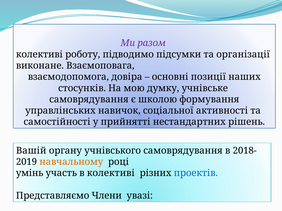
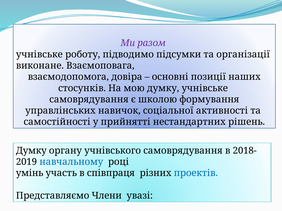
колективі at (39, 54): колективі -> учнівське
Вашій at (31, 151): Вашій -> Думку
навчальному colour: orange -> blue
в колективі: колективі -> співпраця
